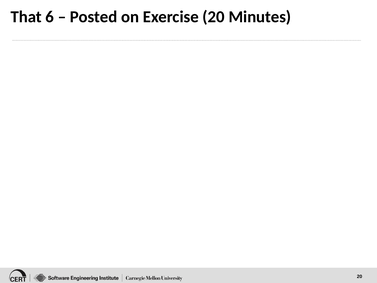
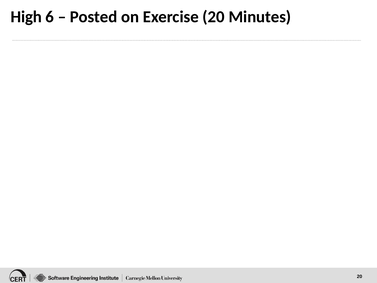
That: That -> High
